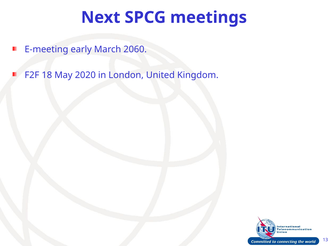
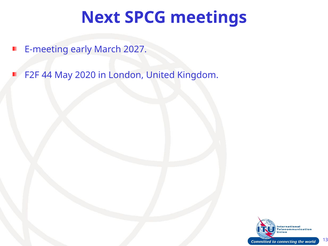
2060: 2060 -> 2027
18: 18 -> 44
